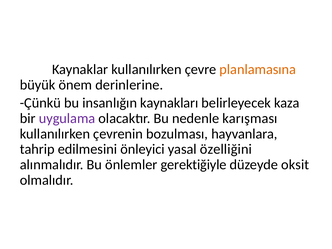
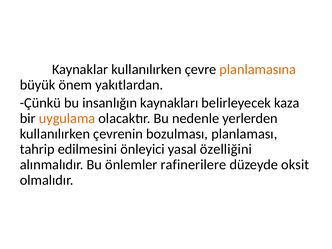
derinlerine: derinlerine -> yakıtlardan
uygulama colour: purple -> orange
karışması: karışması -> yerlerden
hayvanlara: hayvanlara -> planlaması
gerektiğiyle: gerektiğiyle -> rafinerilere
